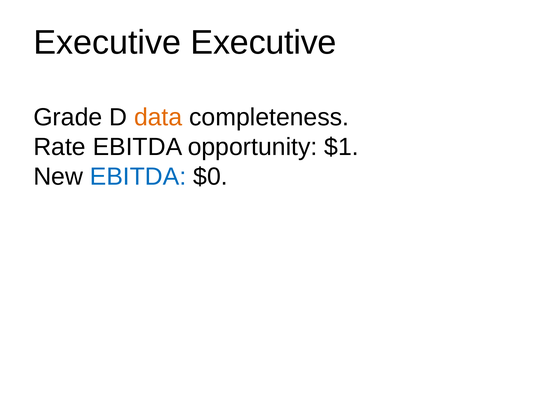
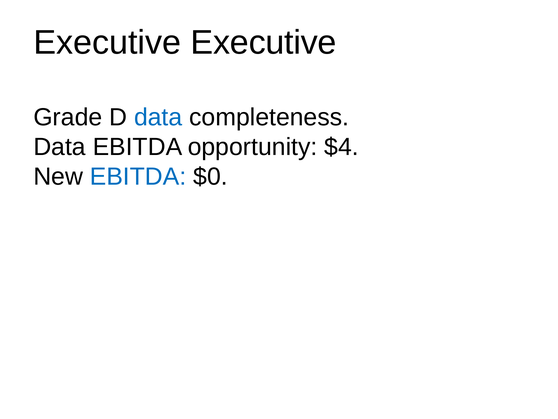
data at (158, 117) colour: orange -> blue
Rate at (60, 147): Rate -> Data
$1: $1 -> $4
